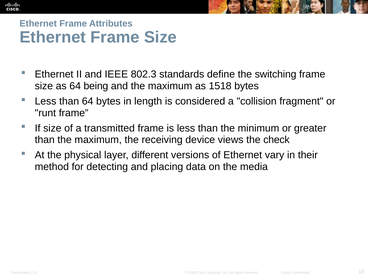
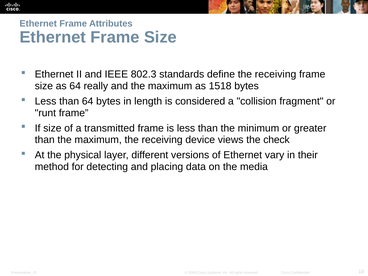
define the switching: switching -> receiving
being: being -> really
